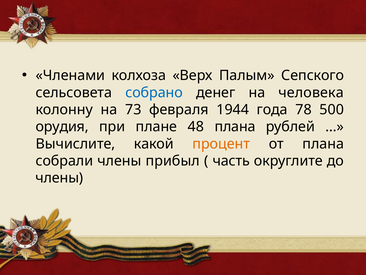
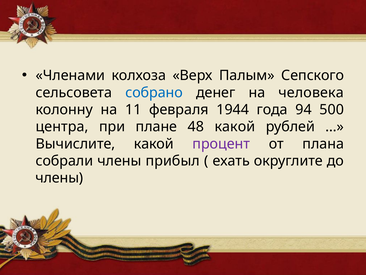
73: 73 -> 11
78: 78 -> 94
орудия: орудия -> центра
48 плана: плана -> какой
процент colour: orange -> purple
часть: часть -> ехать
